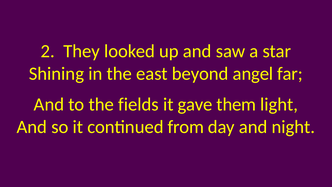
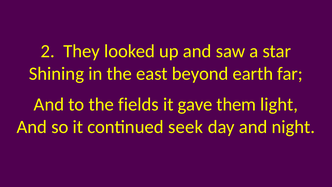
angel: angel -> earth
from: from -> seek
